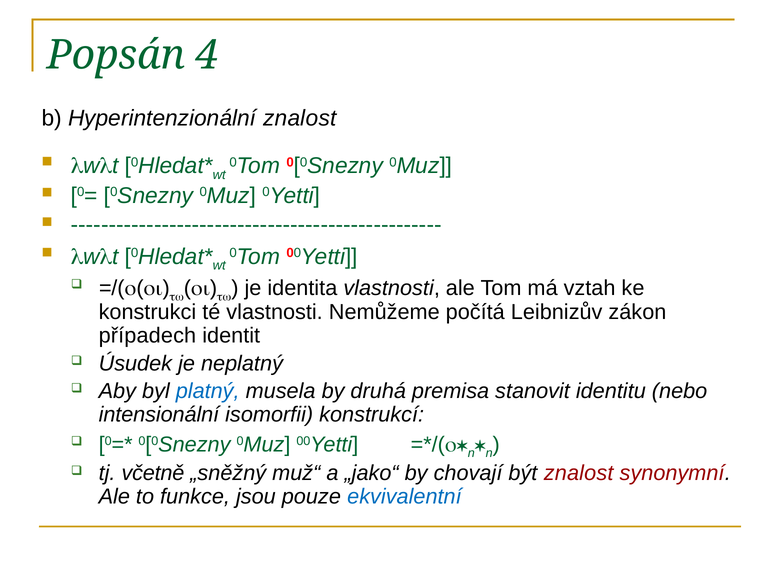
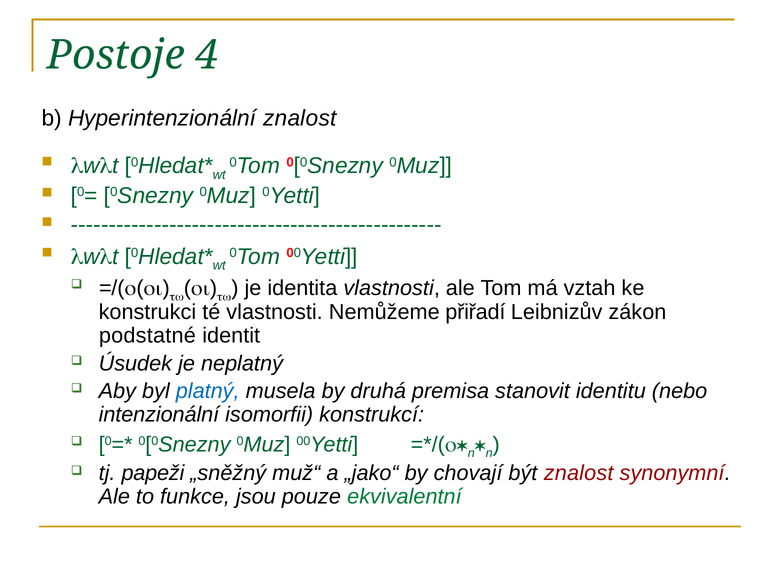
Popsán: Popsán -> Postoje
počítá: počítá -> přiřadí
případech: případech -> podstatné
intensionální: intensionální -> intenzionální
včetně: včetně -> papeži
ekvivalentní colour: blue -> green
